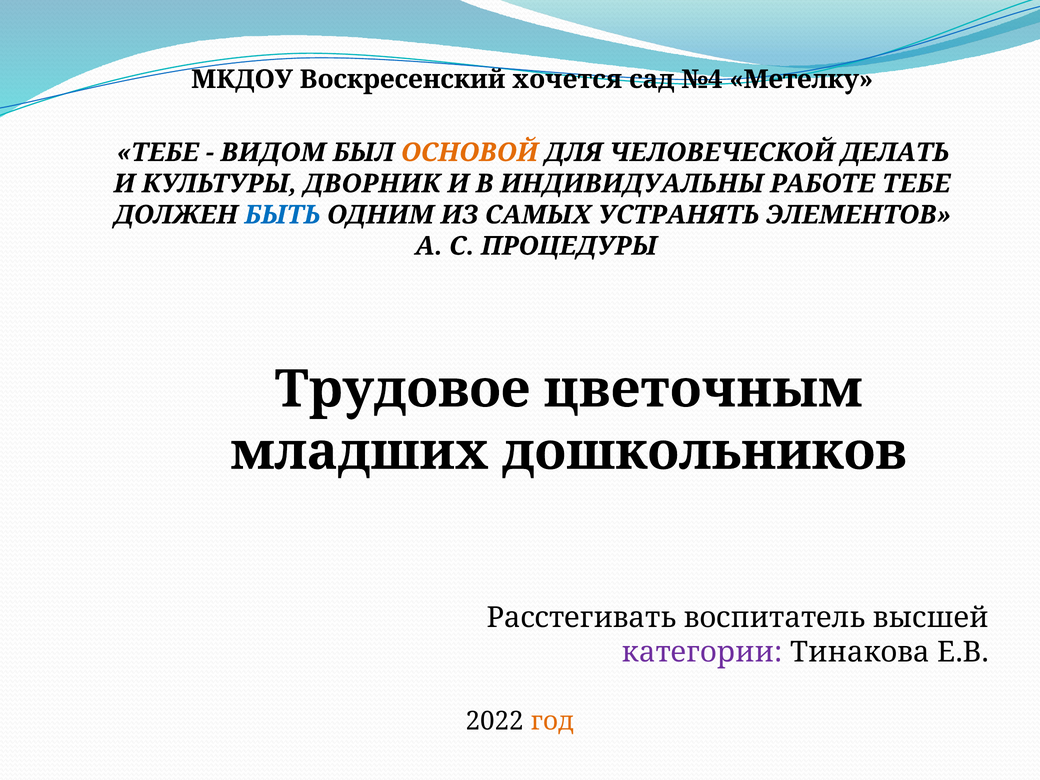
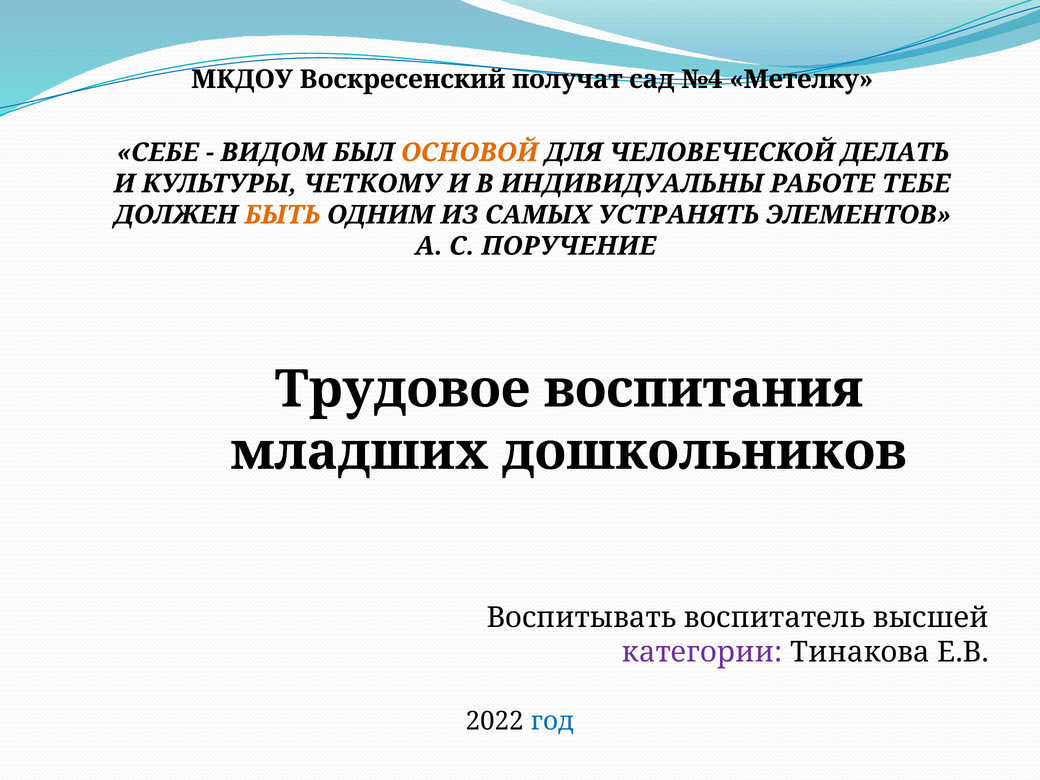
хочется: хочется -> получат
ТЕБЕ at (158, 152): ТЕБЕ -> СЕБЕ
ДВОРНИК: ДВОРНИК -> ЧЕТКОМУ
БЫТЬ colour: blue -> orange
ПРОЦЕДУРЫ: ПРОЦЕДУРЫ -> ПОРУЧЕНИЕ
цветочным: цветочным -> воспитания
Расстегивать: Расстегивать -> Воспитывать
год colour: orange -> blue
